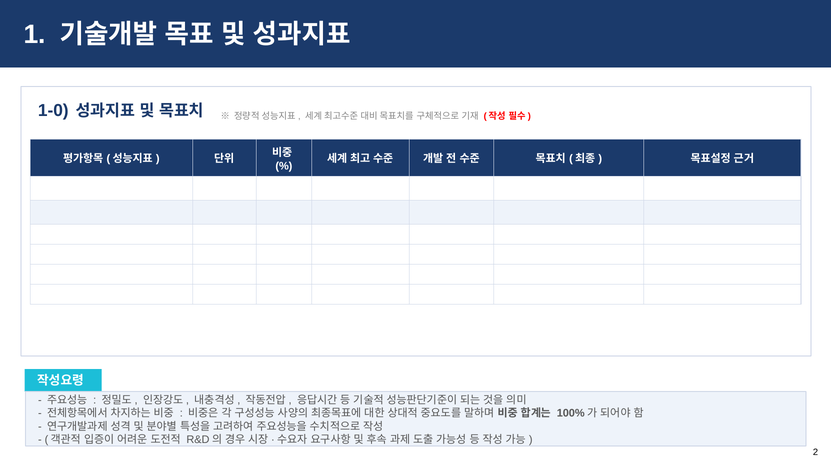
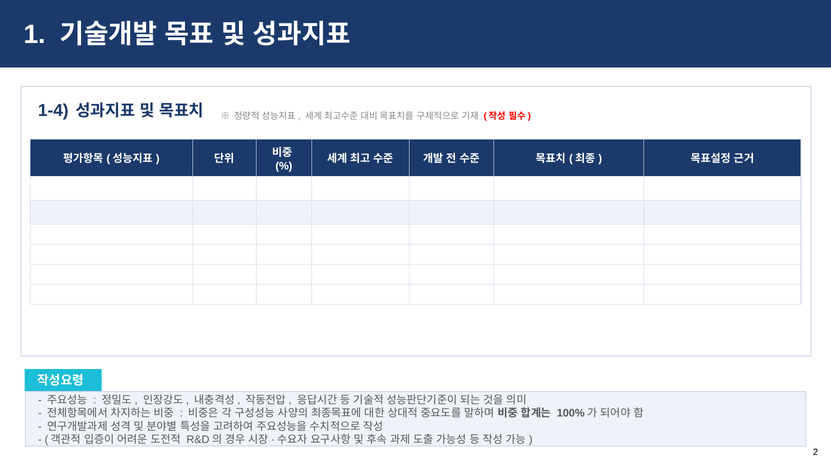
1-0: 1-0 -> 1-4
